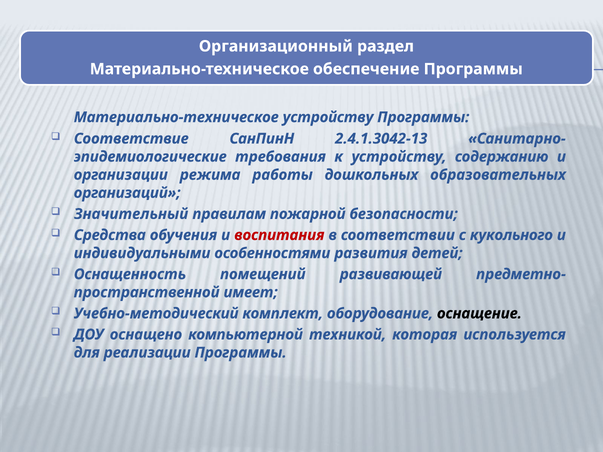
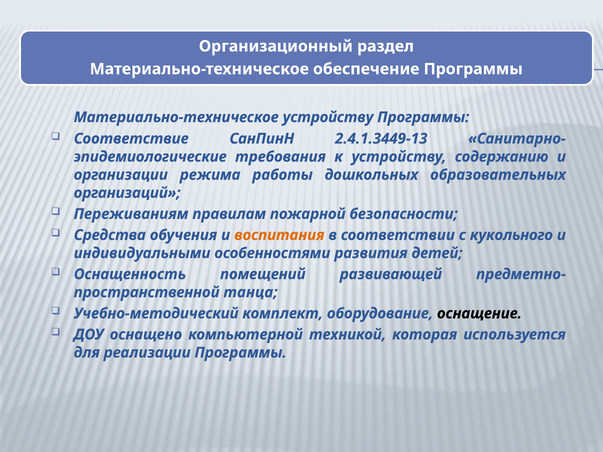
2.4.1.3042-13: 2.4.1.3042-13 -> 2.4.1.3449-13
Значительный: Значительный -> Переживаниям
воспитания colour: red -> orange
имеет: имеет -> танца
